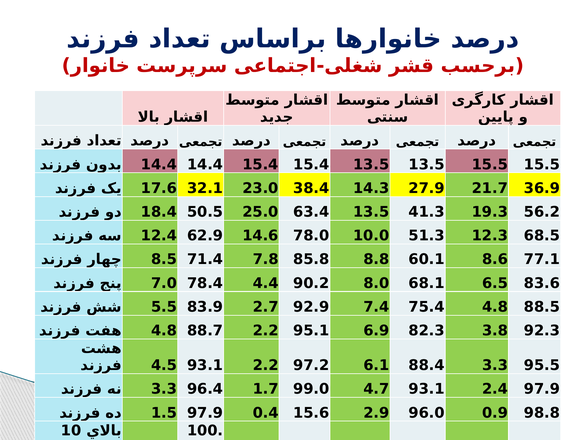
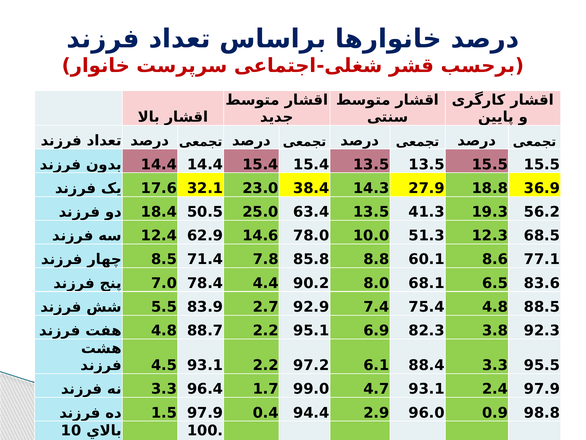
21.7: 21.7 -> 18.8
15.6: 15.6 -> 94.4
